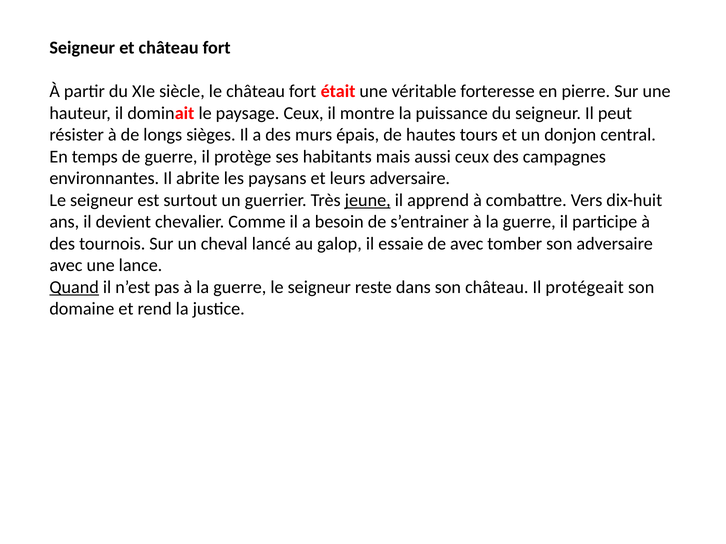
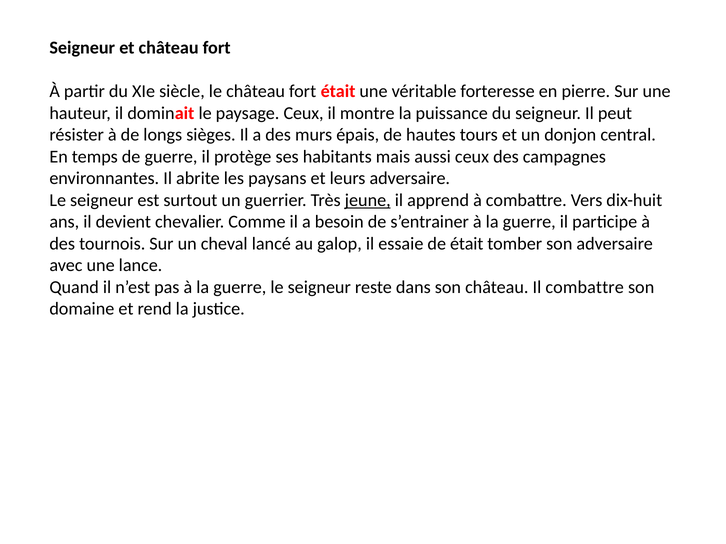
de avec: avec -> était
Quand underline: present -> none
Il protégeait: protégeait -> combattre
